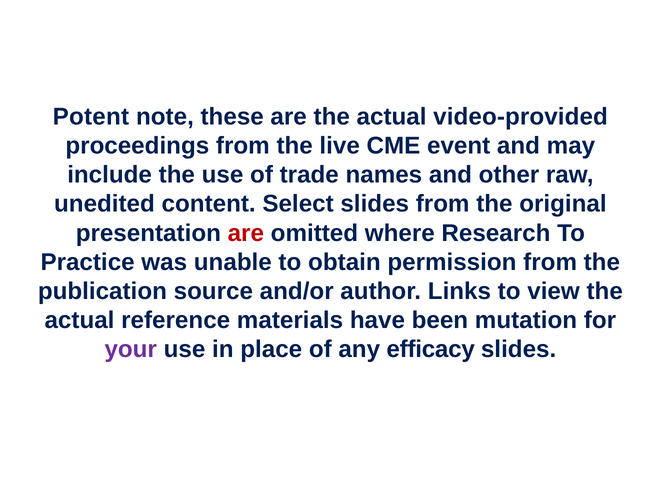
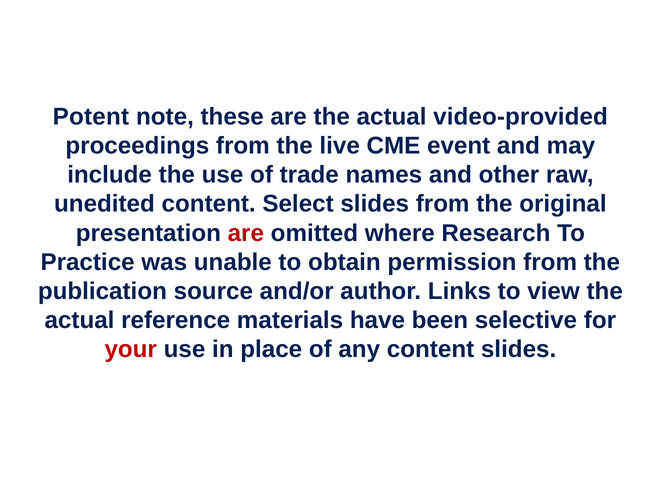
mutation: mutation -> selective
your colour: purple -> red
any efficacy: efficacy -> content
